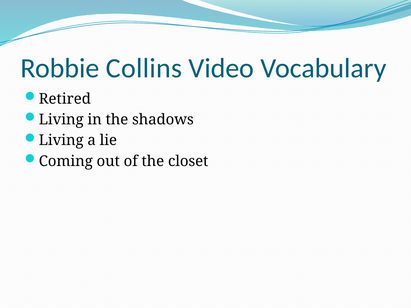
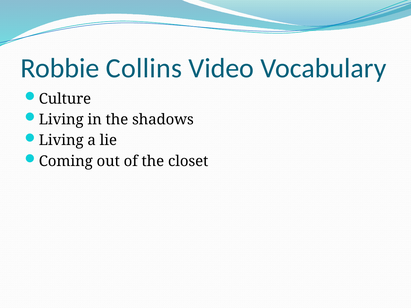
Retired: Retired -> Culture
